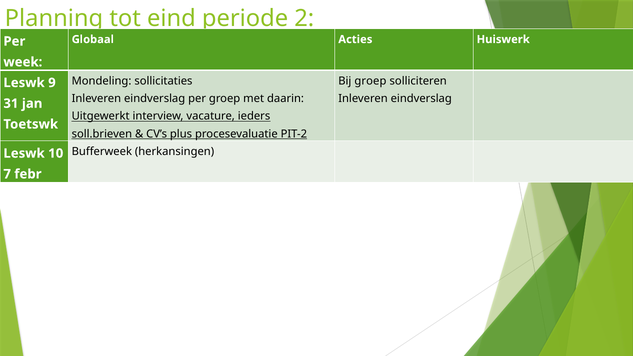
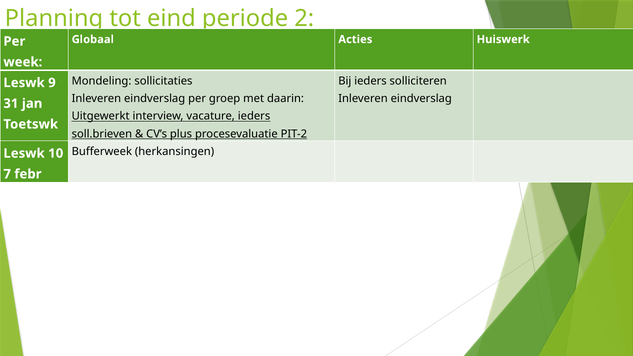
Bij groep: groep -> ieders
